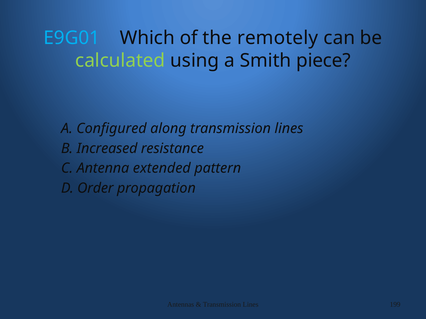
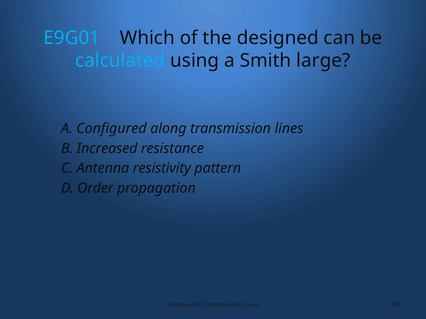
remotely: remotely -> designed
calculated colour: light green -> light blue
piece: piece -> large
extended: extended -> resistivity
